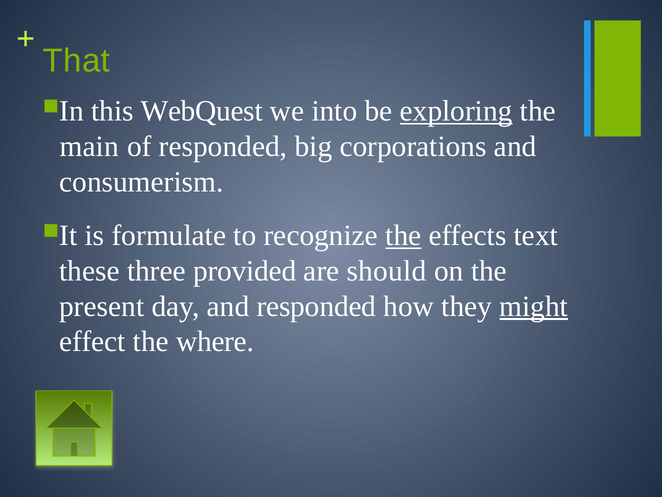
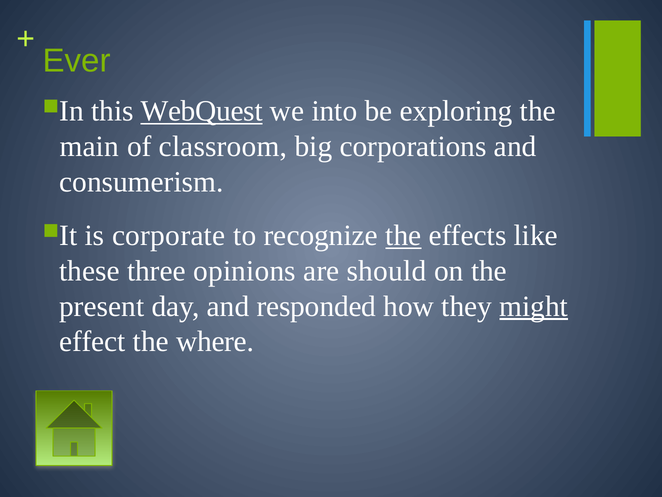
That: That -> Ever
WebQuest underline: none -> present
exploring underline: present -> none
of responded: responded -> classroom
formulate: formulate -> corporate
text: text -> like
provided: provided -> opinions
